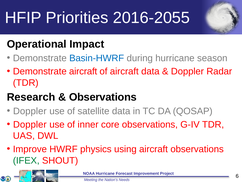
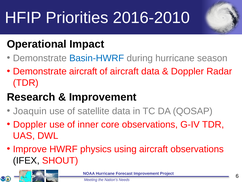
2016-2055: 2016-2055 -> 2016-2010
Observations at (103, 97): Observations -> Improvement
Doppler at (30, 111): Doppler -> Joaquin
IFEX colour: green -> black
